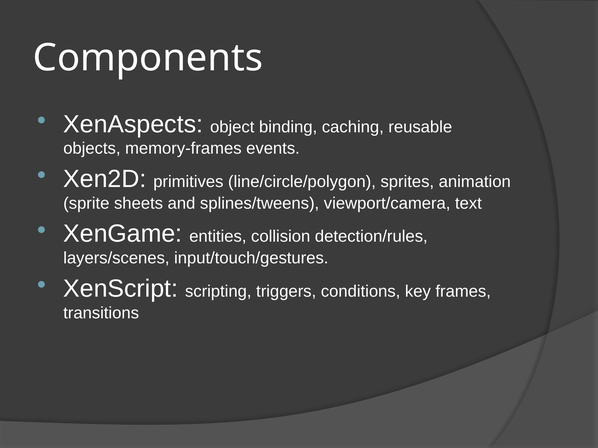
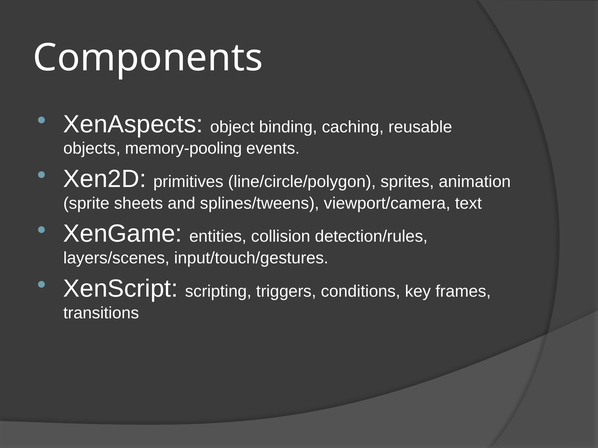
memory-frames: memory-frames -> memory-pooling
